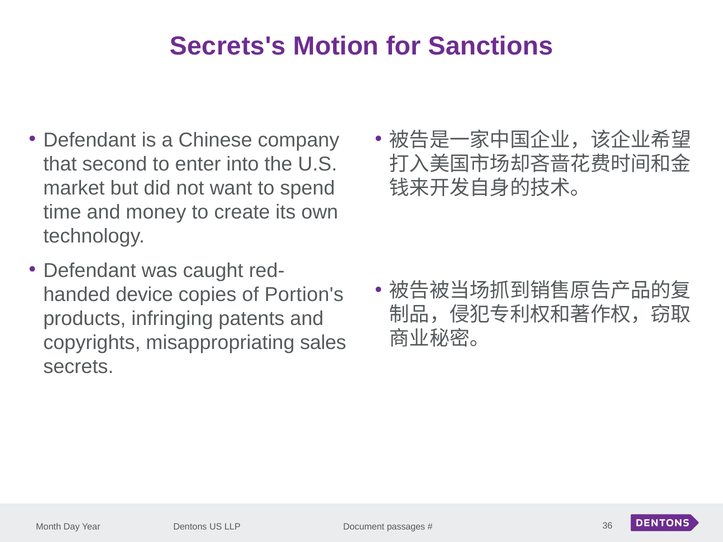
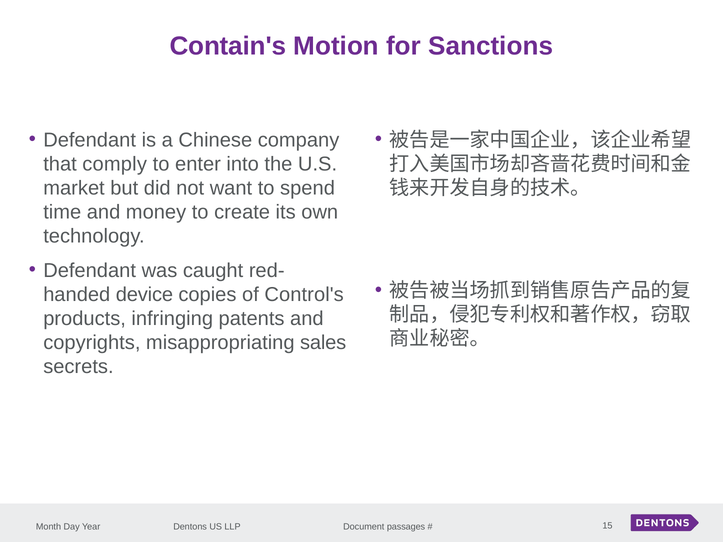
Secrets's: Secrets's -> Contain's
second: second -> comply
Portion's: Portion's -> Control's
36: 36 -> 15
